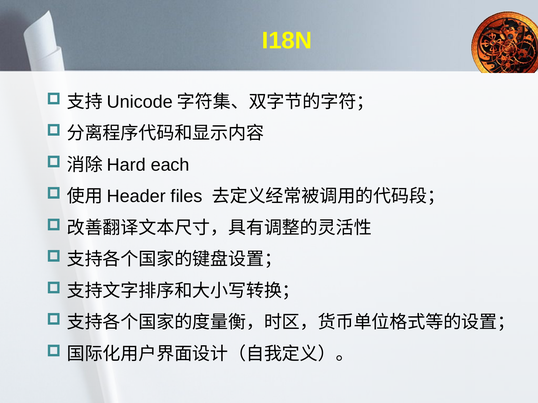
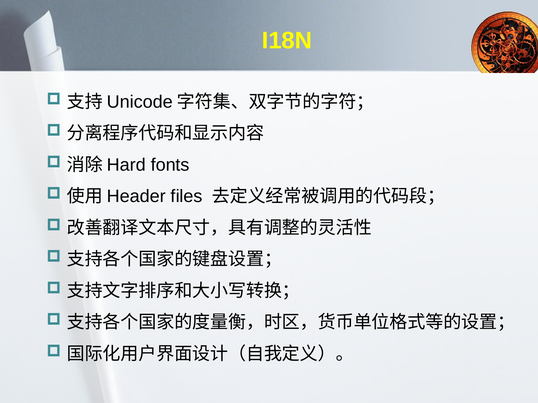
each: each -> fonts
